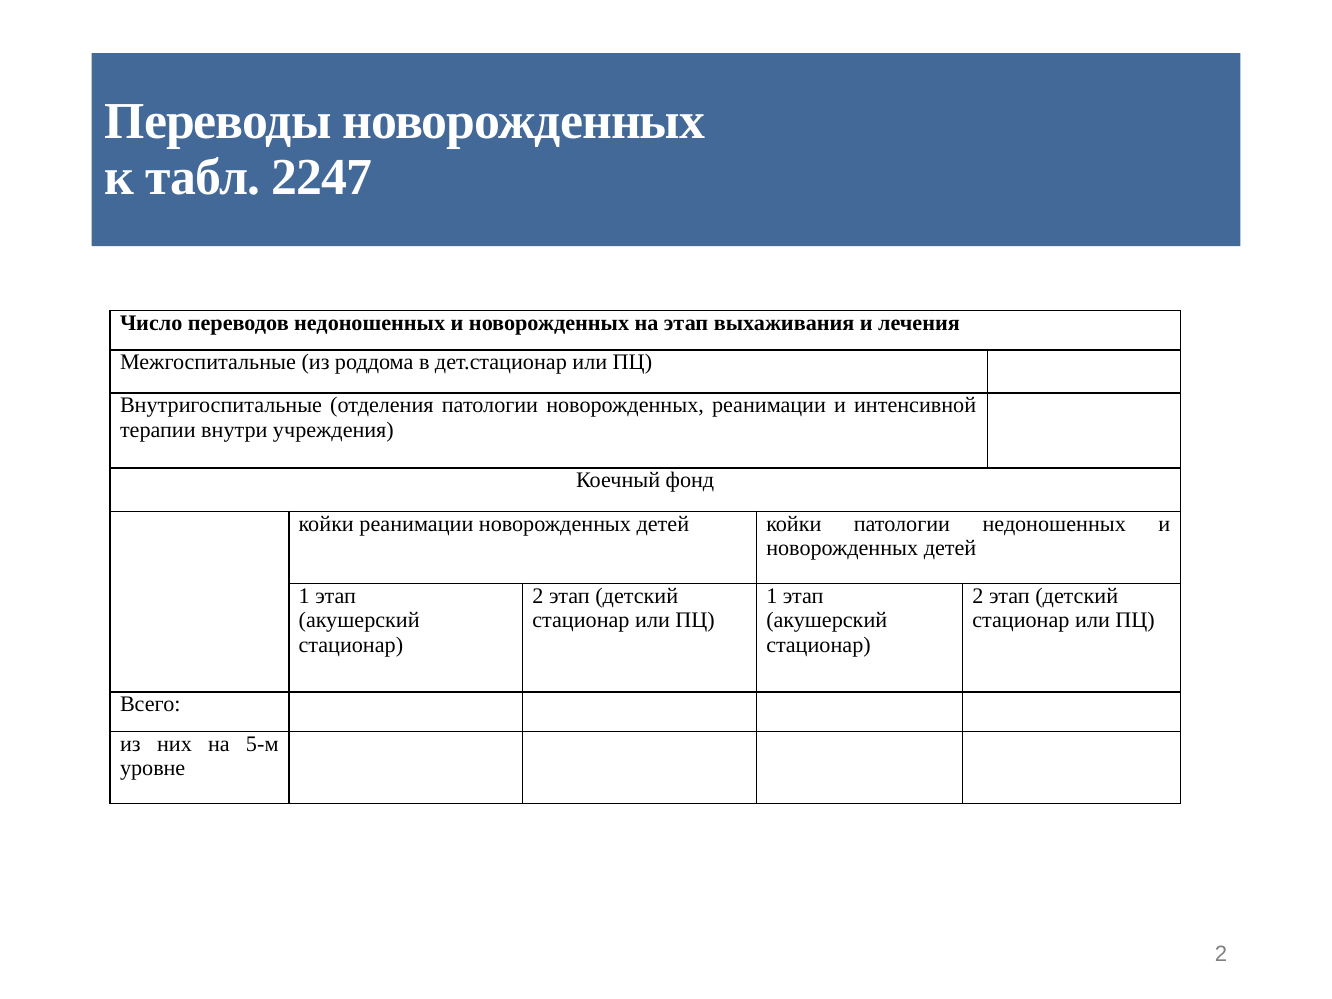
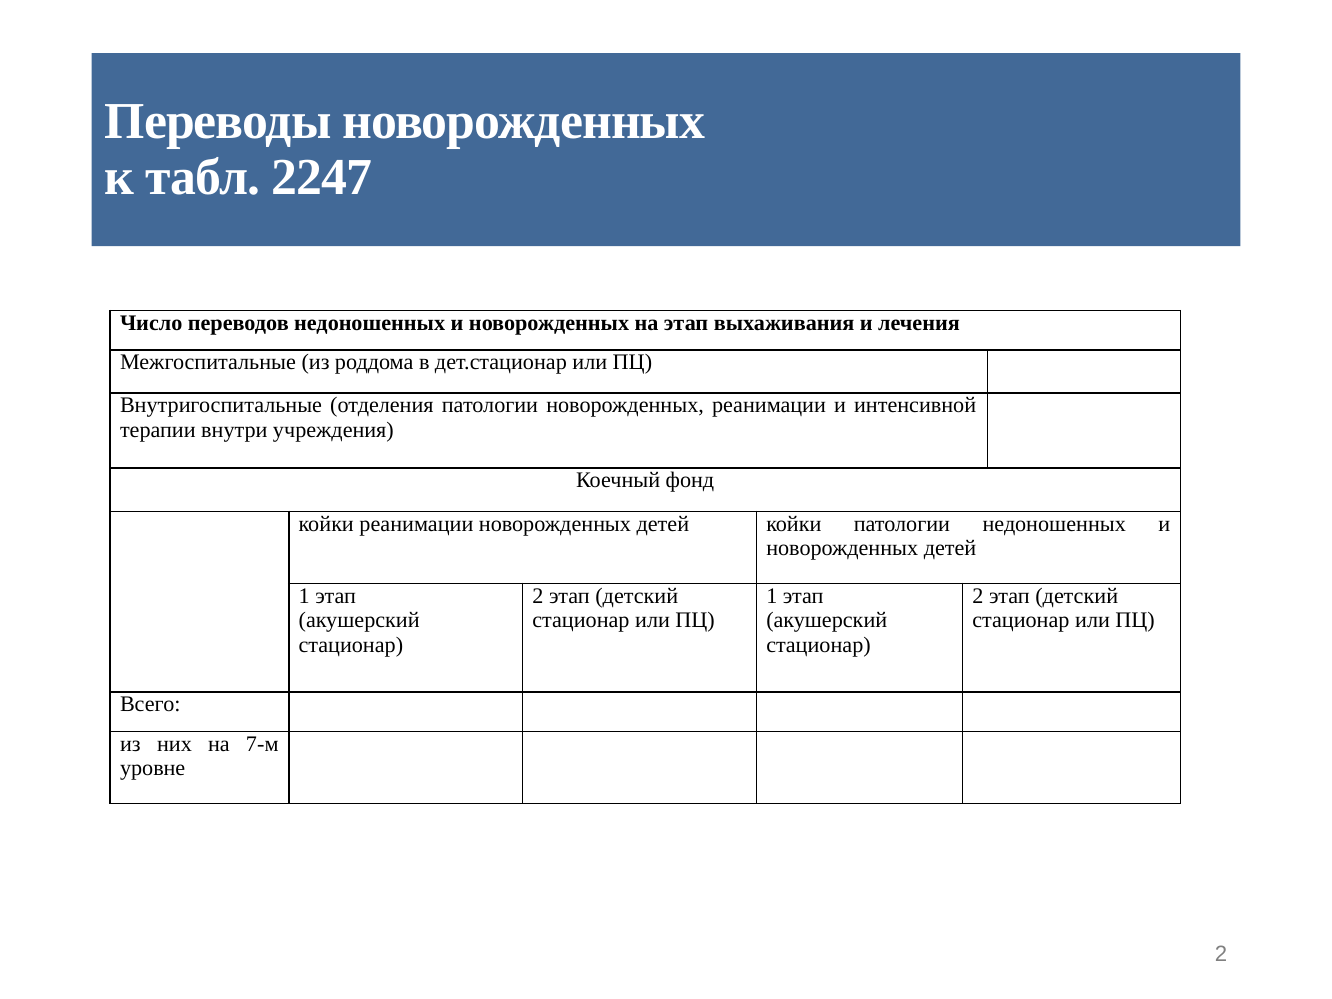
5-м: 5-м -> 7-м
